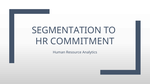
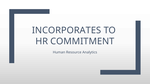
SEGMENTATION: SEGMENTATION -> INCORPORATES
